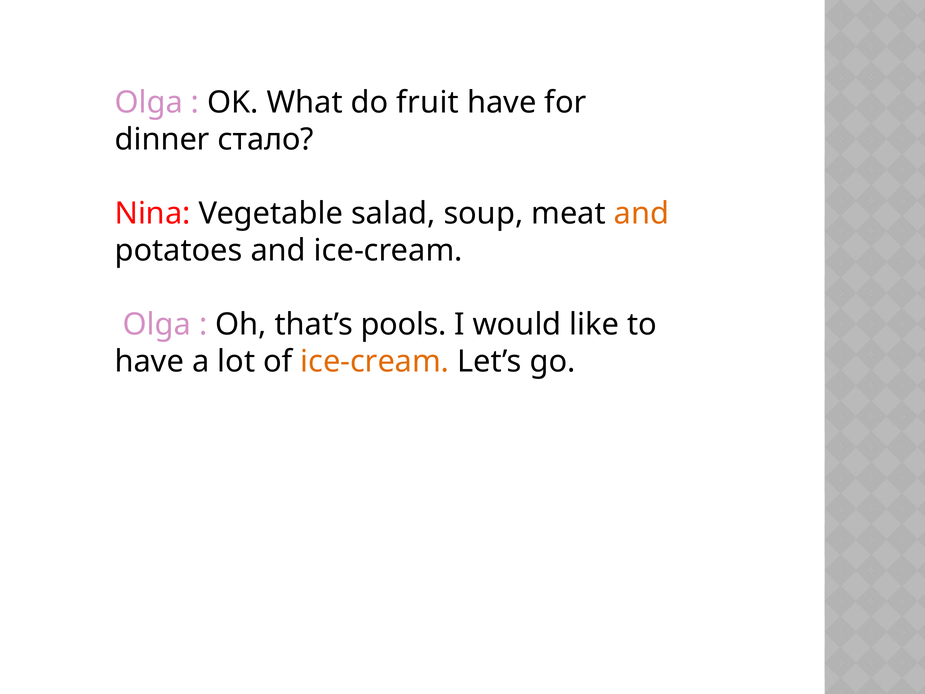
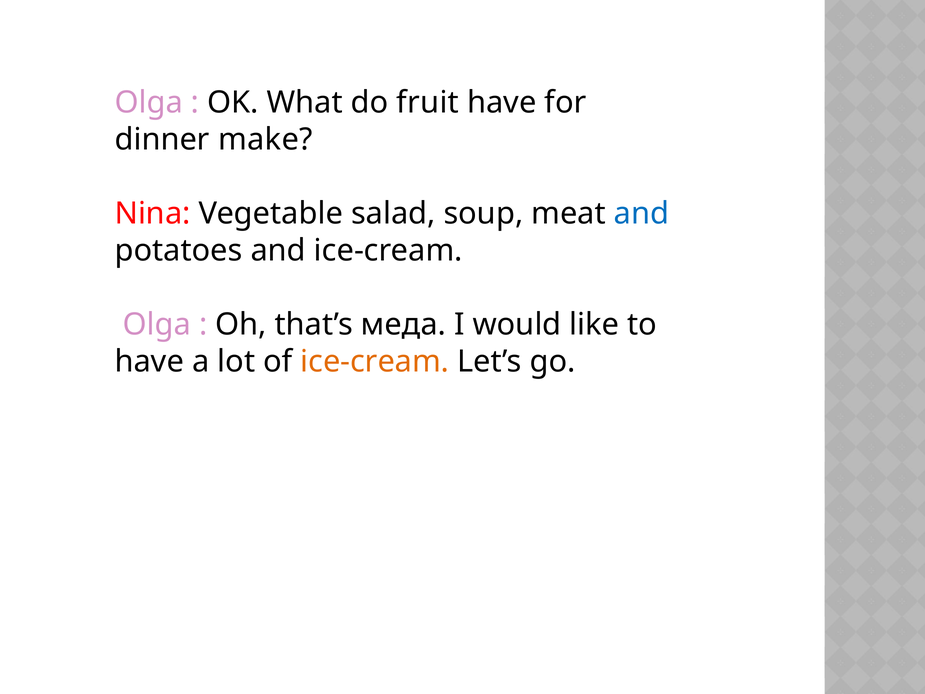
стало: стало -> make
and at (642, 214) colour: orange -> blue
pools: pools -> меда
